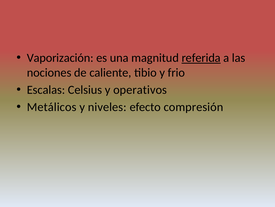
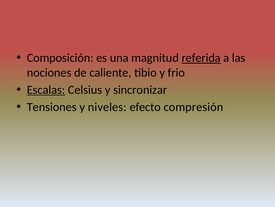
Vaporización: Vaporización -> Composición
Escalas underline: none -> present
operativos: operativos -> sincronizar
Metálicos: Metálicos -> Tensiones
